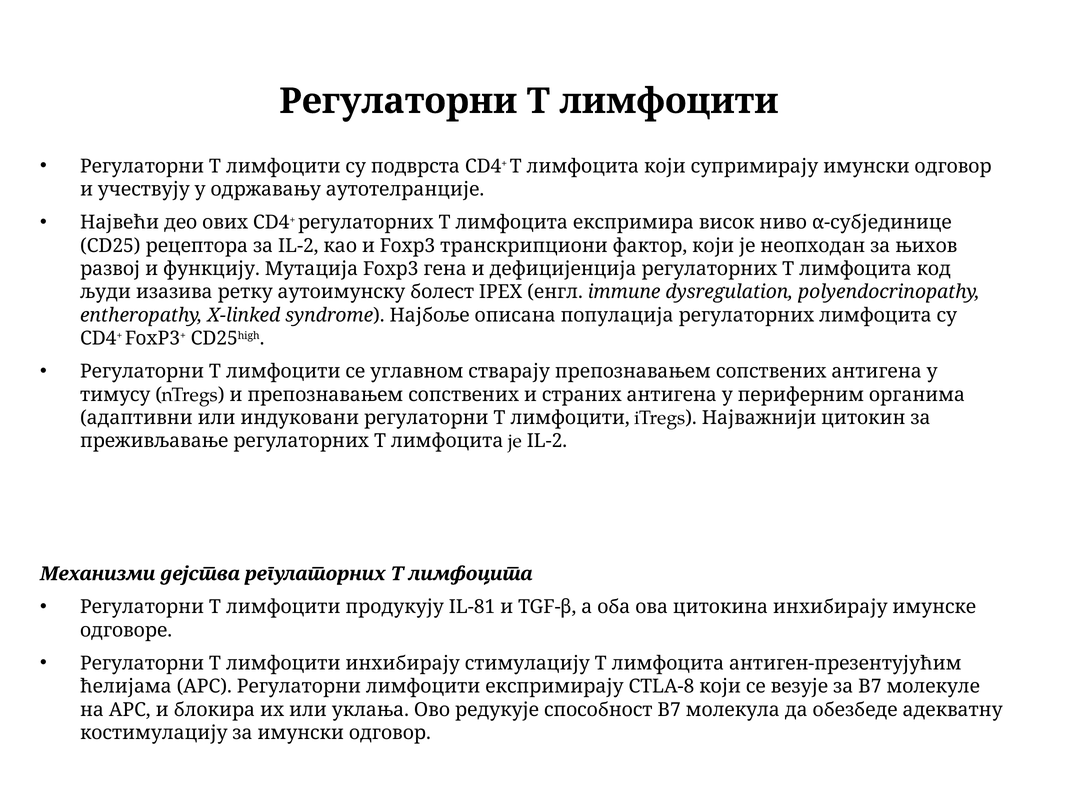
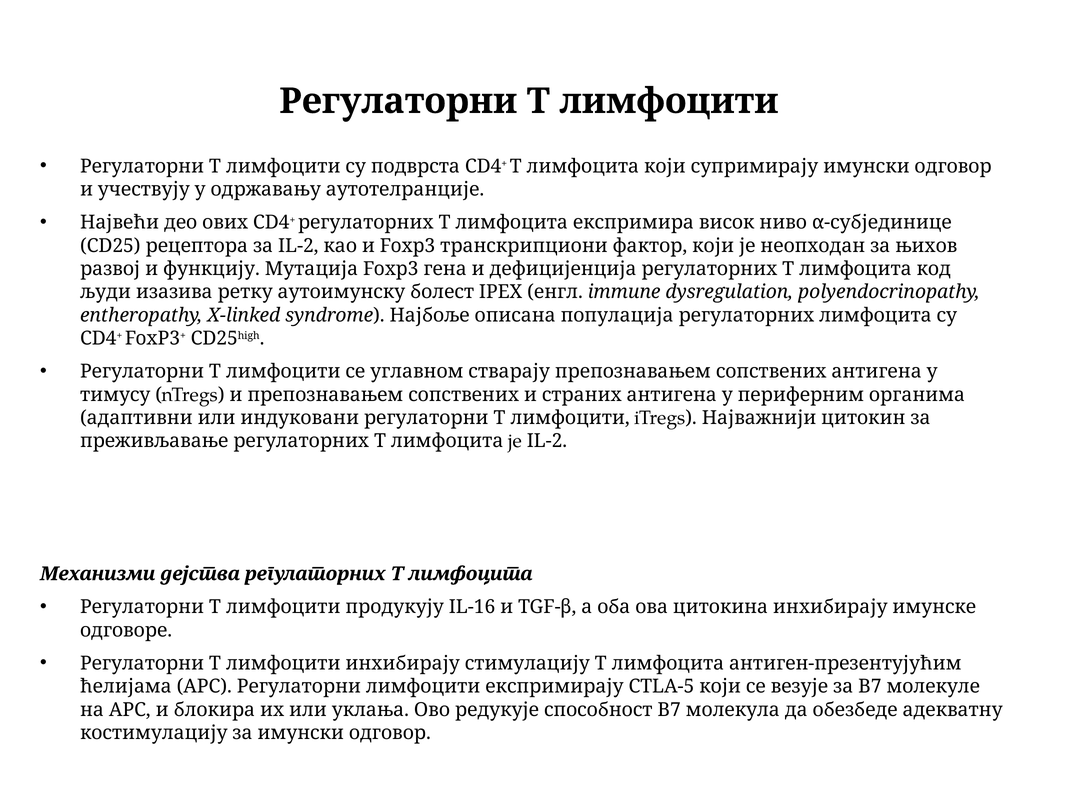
IL-81: IL-81 -> IL-16
CTLA-8: CTLA-8 -> CTLA-5
